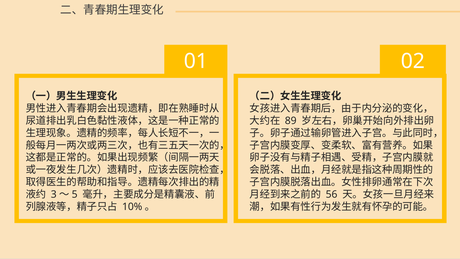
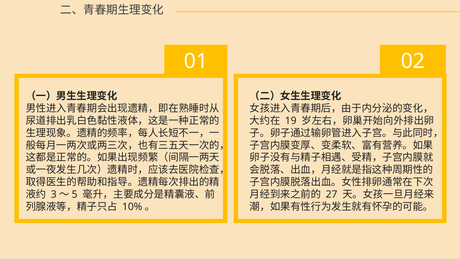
89: 89 -> 19
56: 56 -> 27
